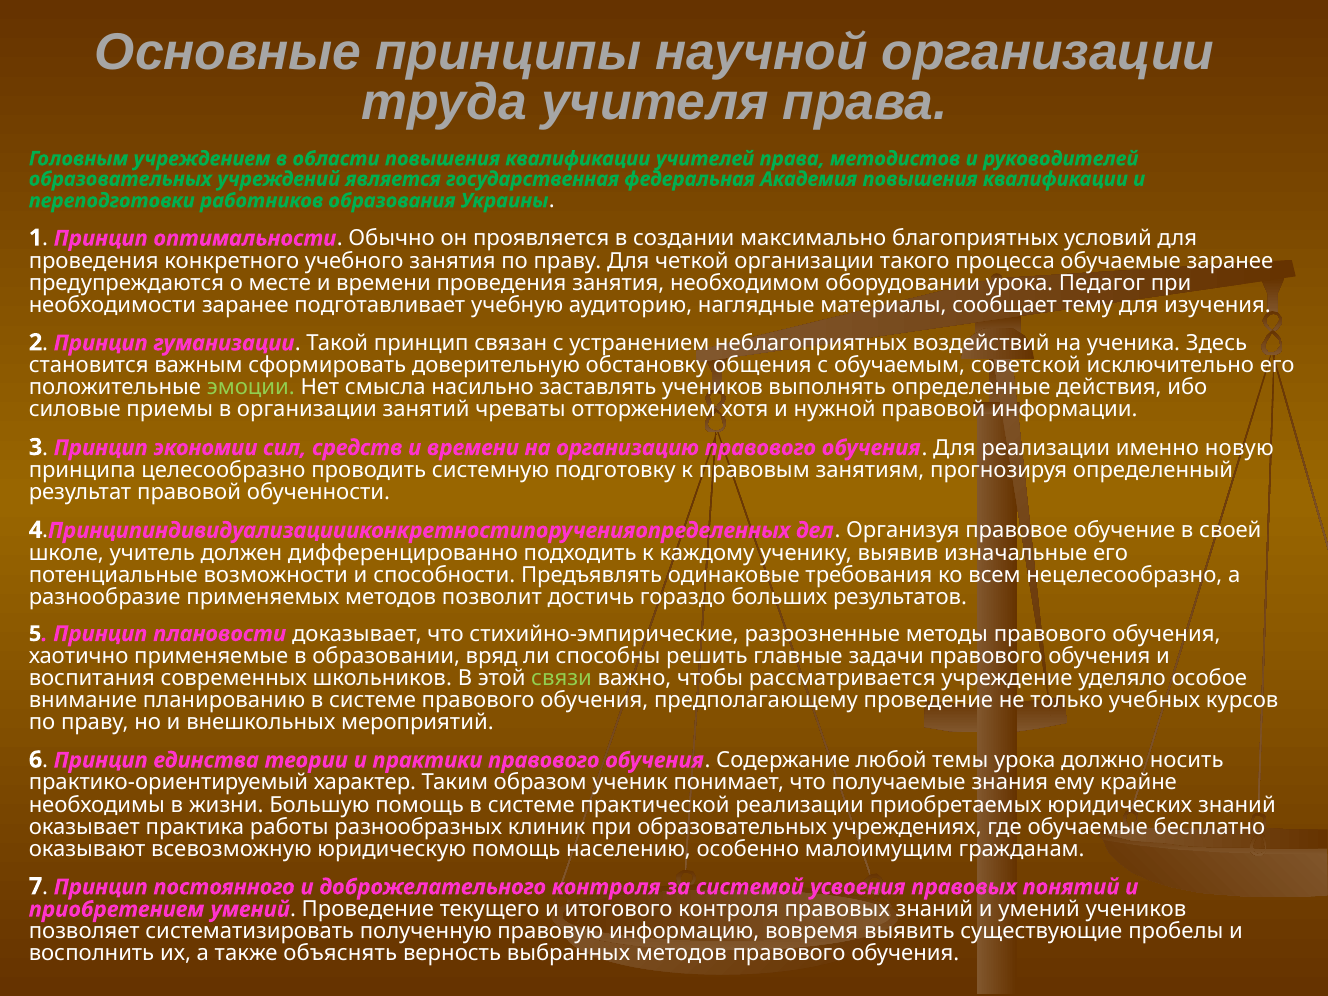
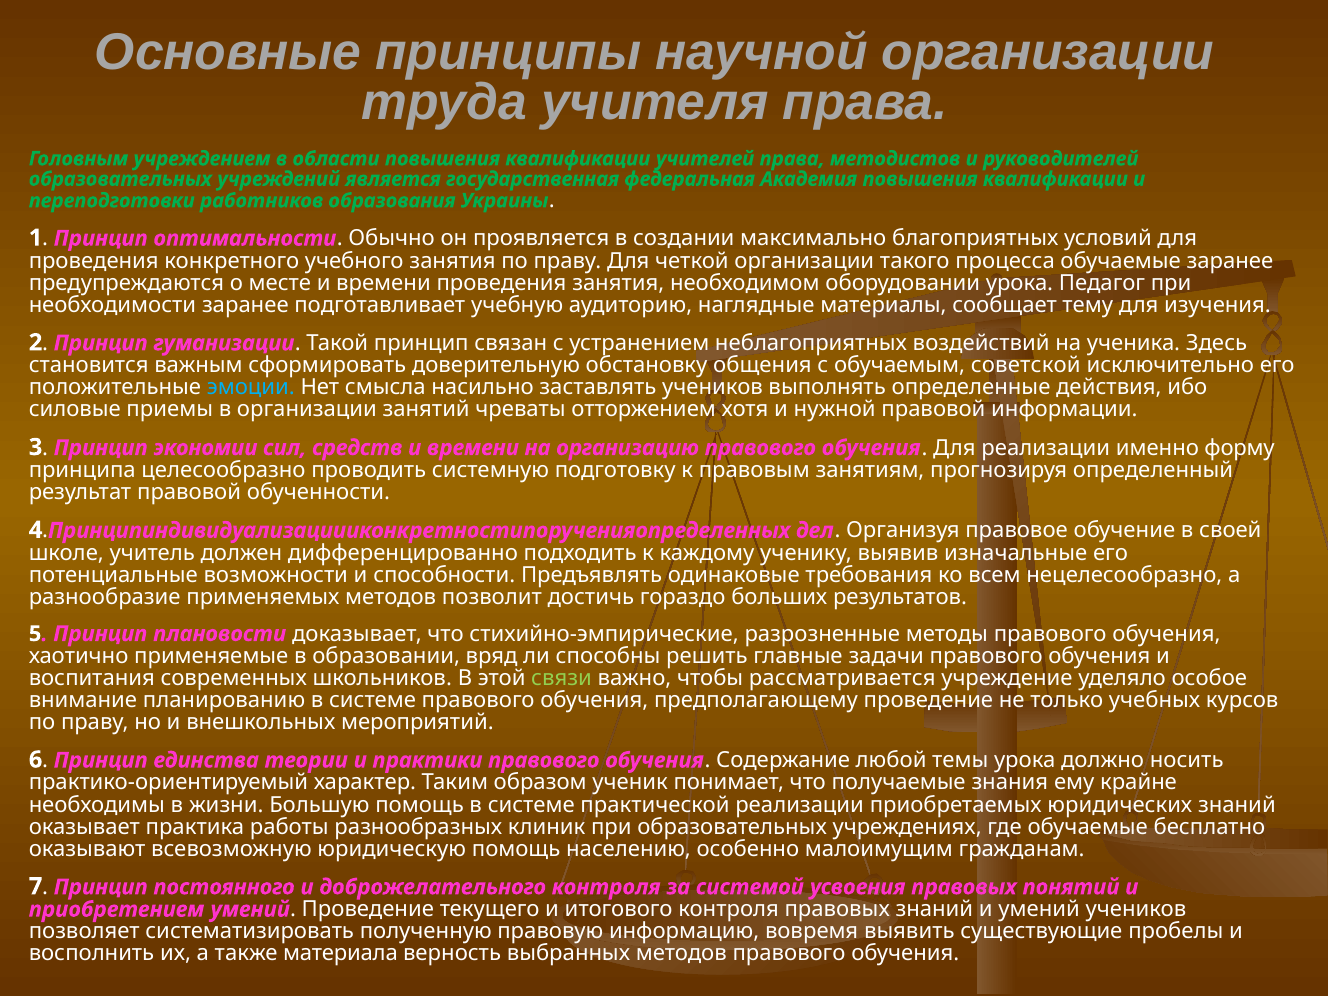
эмоции colour: light green -> light blue
новую: новую -> форму
объяснять: объяснять -> материала
